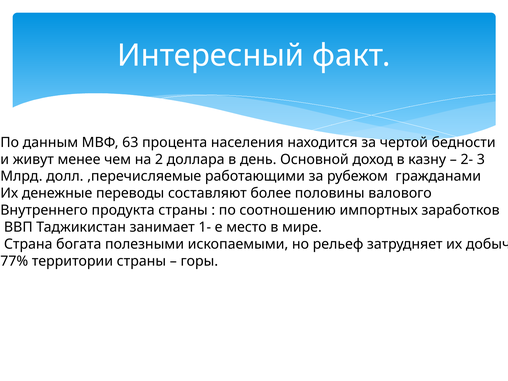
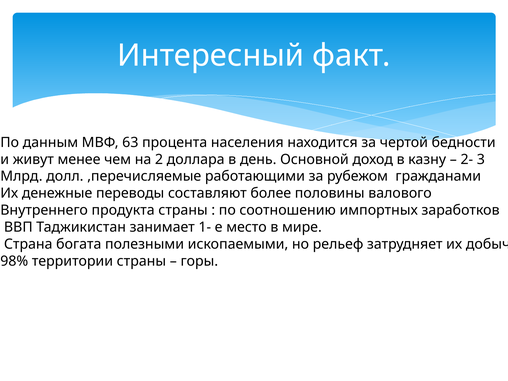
77%: 77% -> 98%
